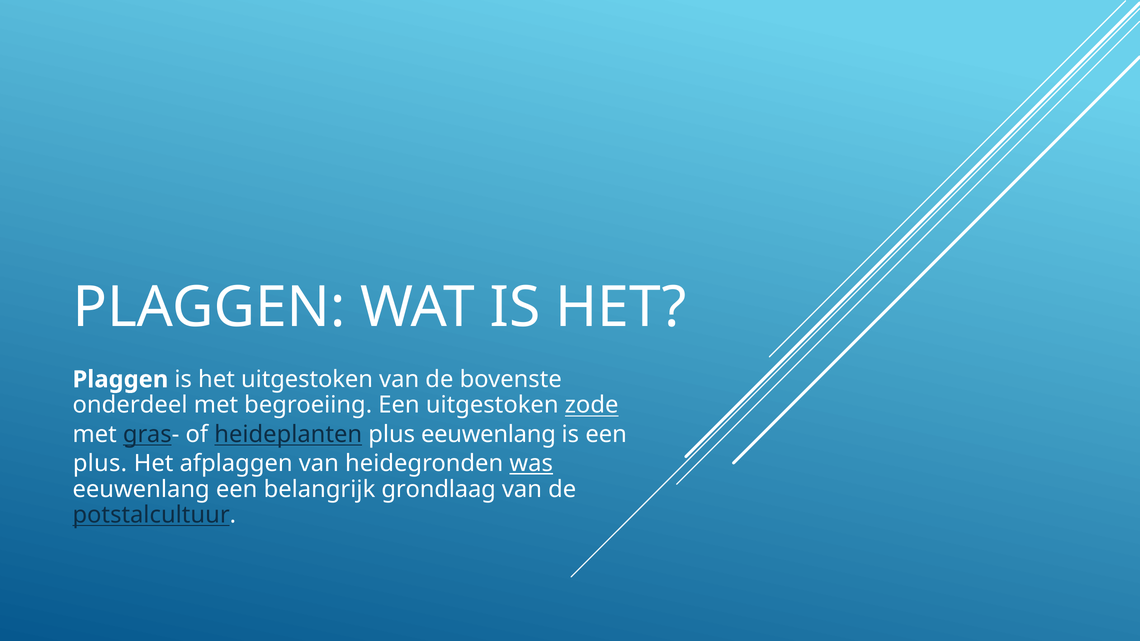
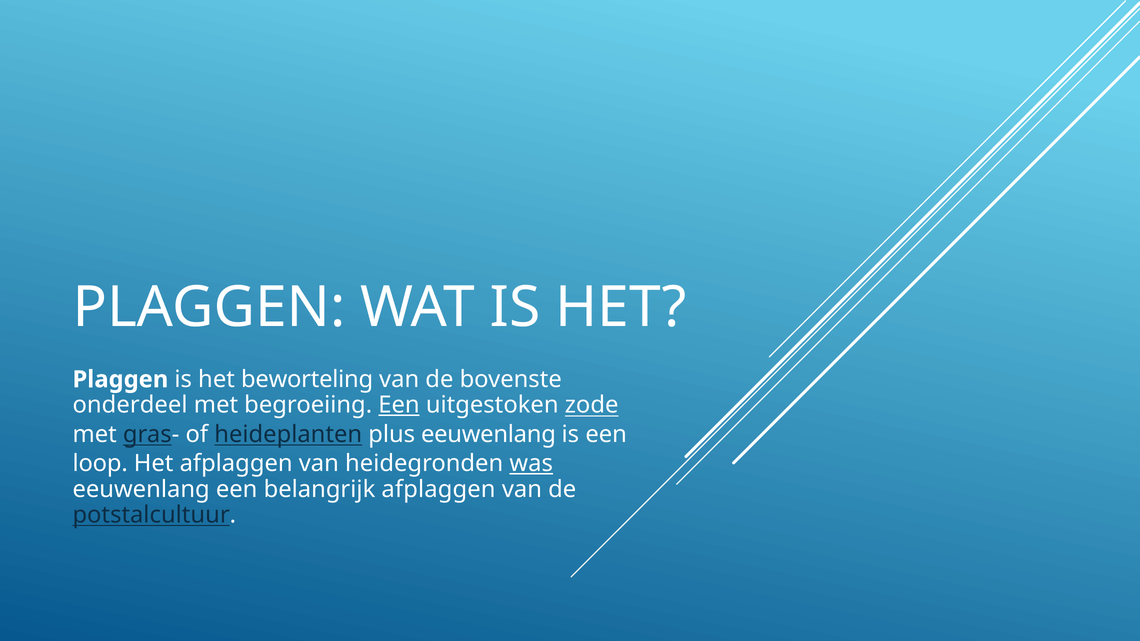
het uitgestoken: uitgestoken -> beworteling
Een at (399, 405) underline: none -> present
plus at (100, 464): plus -> loop
belangrijk grondlaag: grondlaag -> afplaggen
